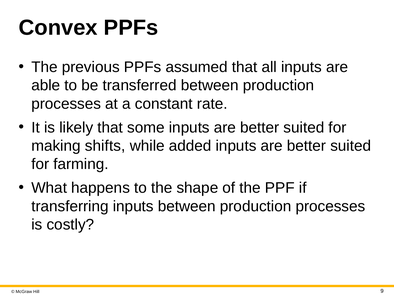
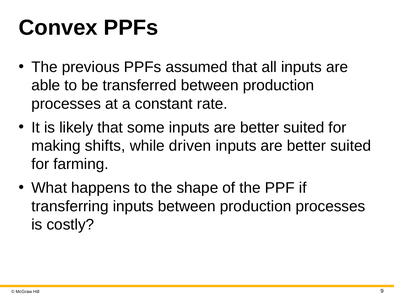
added: added -> driven
